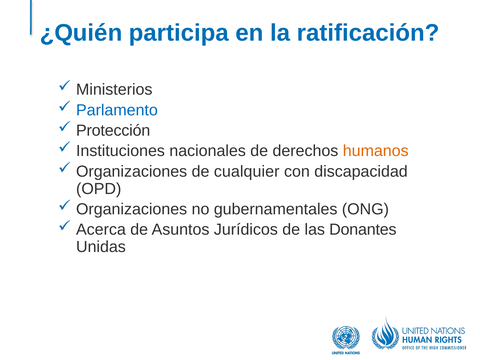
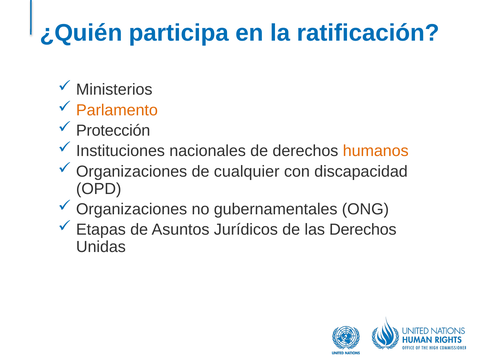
Parlamento colour: blue -> orange
Acerca: Acerca -> Etapas
las Donantes: Donantes -> Derechos
